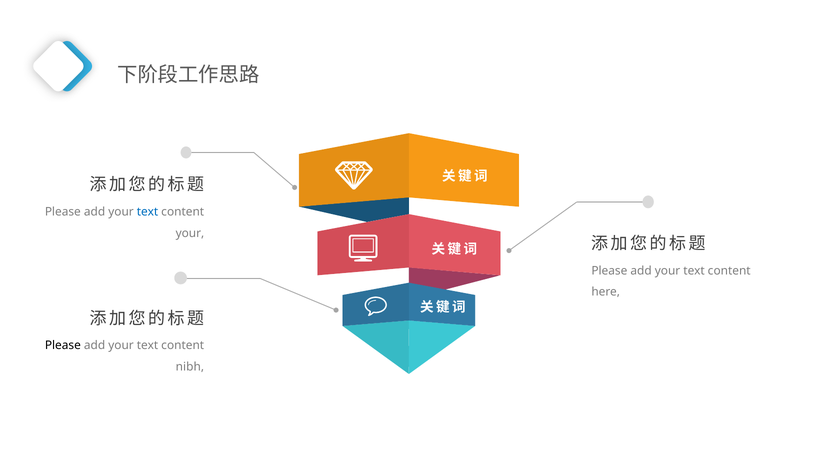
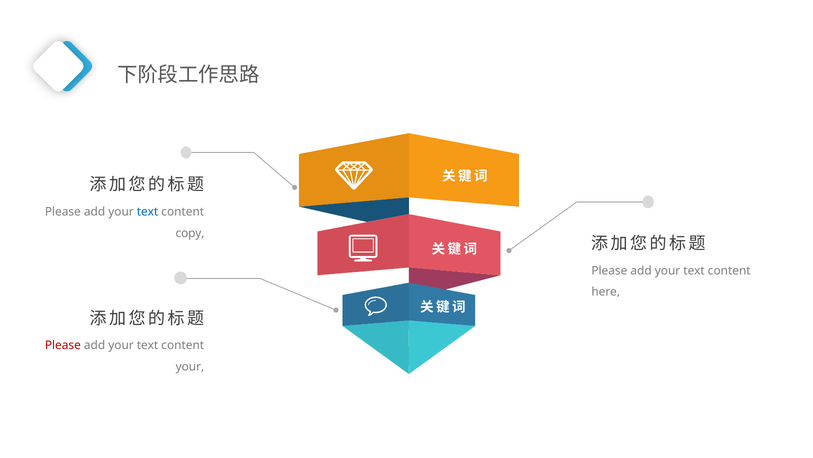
your at (190, 233): your -> copy
Please at (63, 345) colour: black -> red
nibh at (190, 366): nibh -> your
